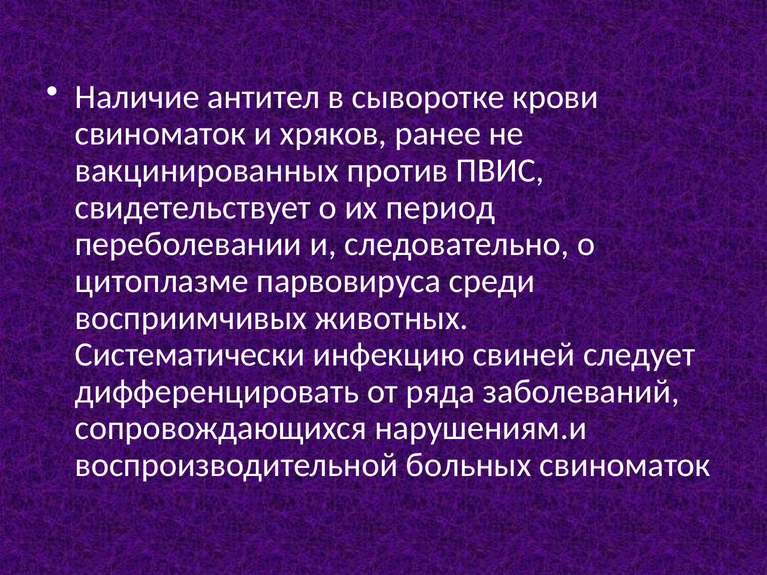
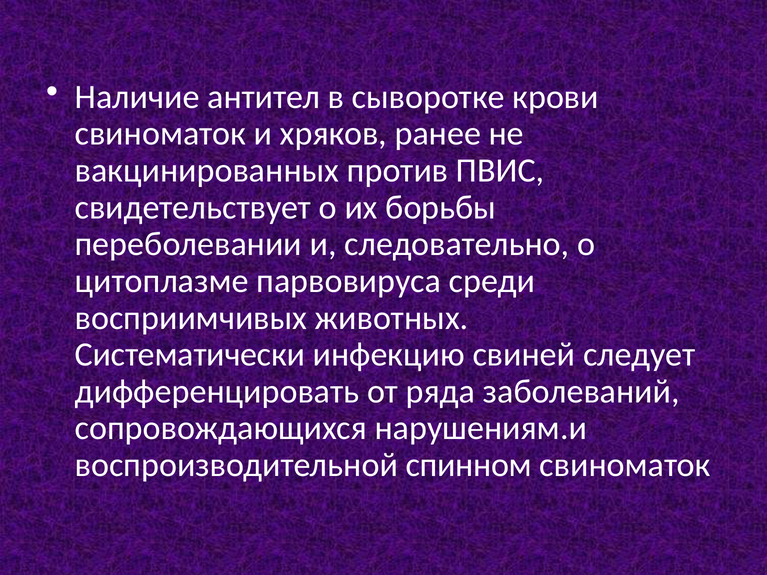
период: период -> борьбы
больных: больных -> спинном
